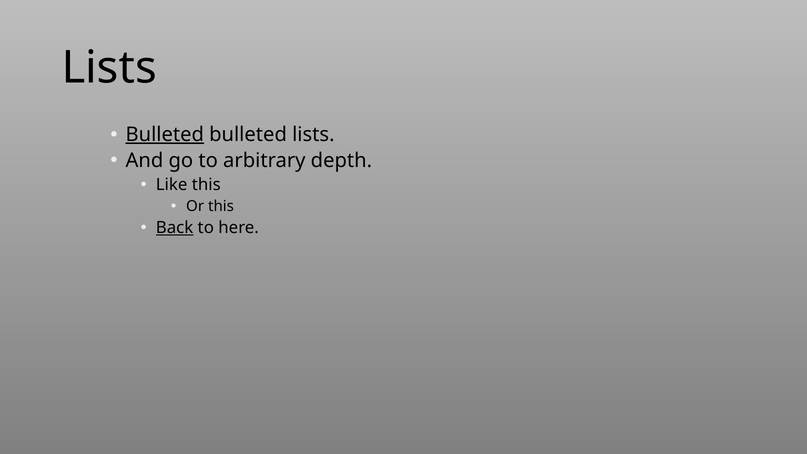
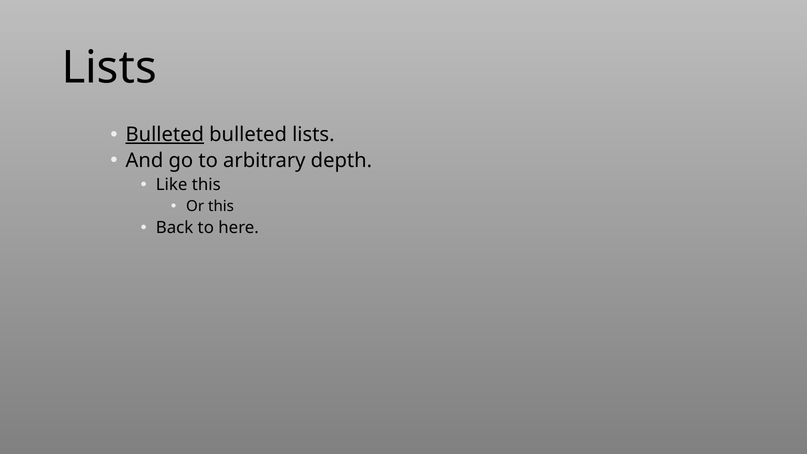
Back underline: present -> none
